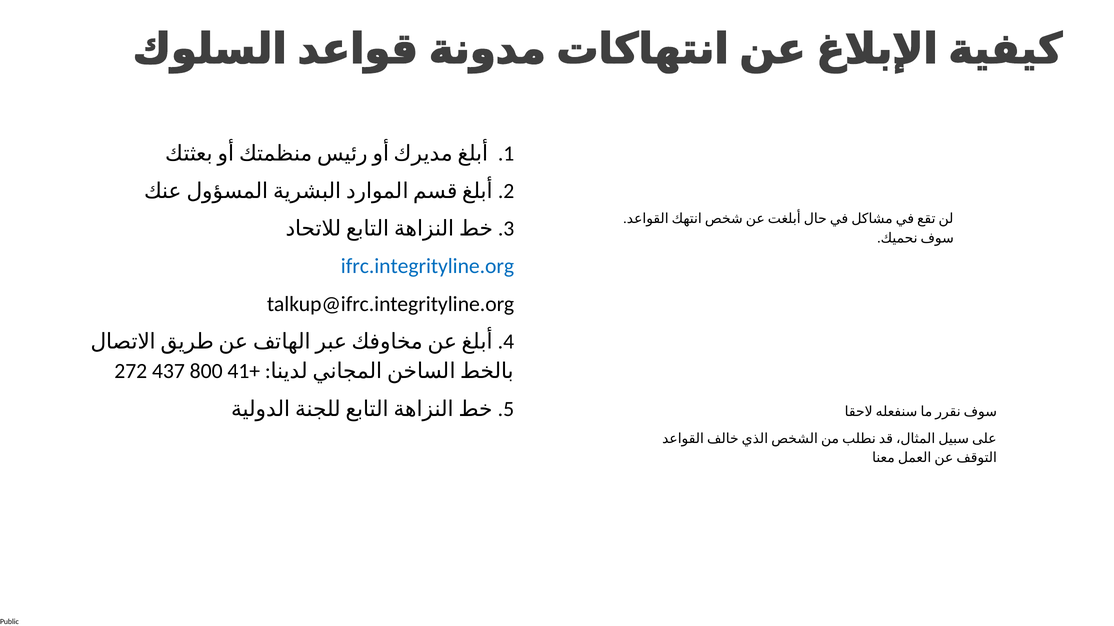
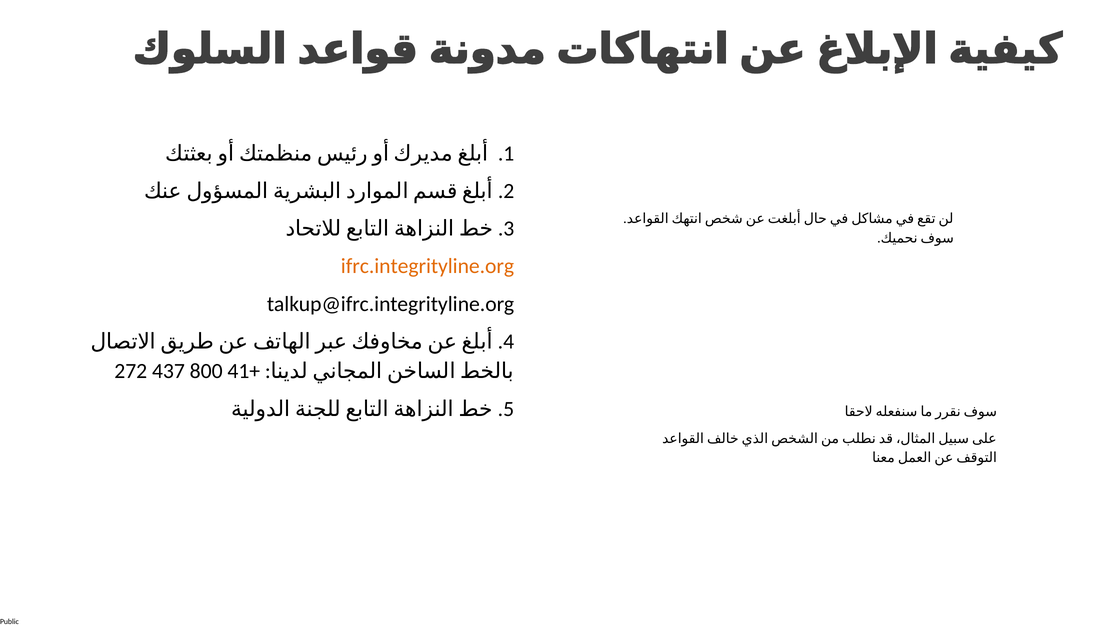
ifrc.integrityline.org colour: blue -> orange
